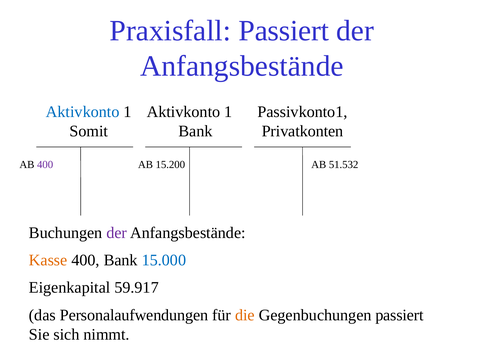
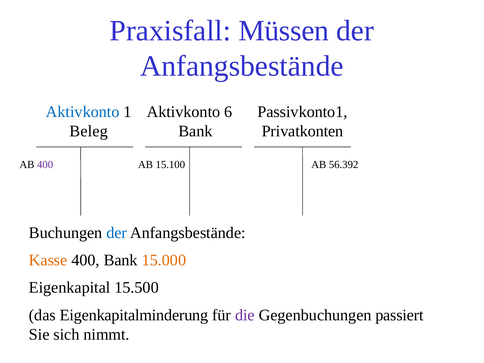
Praxisfall Passiert: Passiert -> Müssen
1 at (228, 112): 1 -> 6
Somit: Somit -> Beleg
15.200: 15.200 -> 15.100
51.532: 51.532 -> 56.392
der at (117, 233) colour: purple -> blue
15.000 colour: blue -> orange
59.917: 59.917 -> 15.500
Personalaufwendungen: Personalaufwendungen -> Eigenkapitalminderung
die colour: orange -> purple
